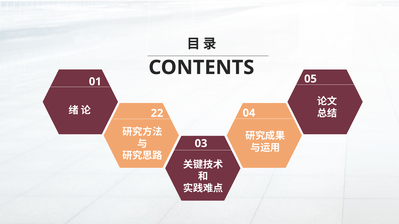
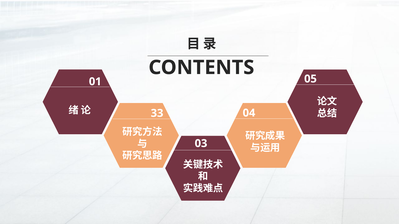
22: 22 -> 33
